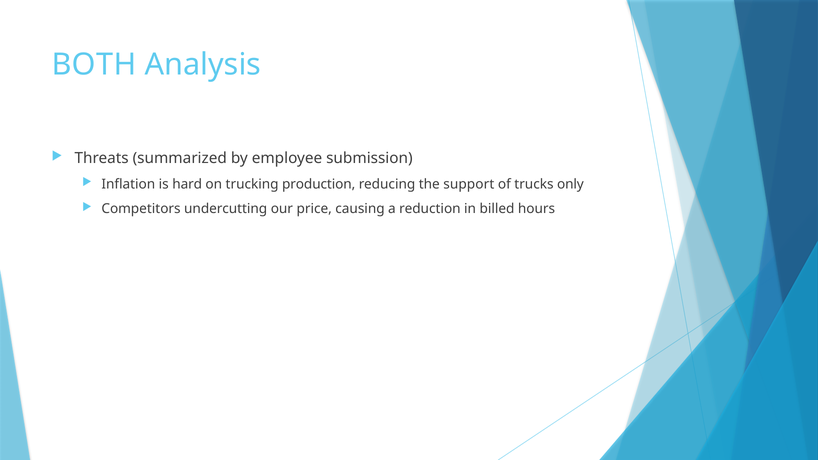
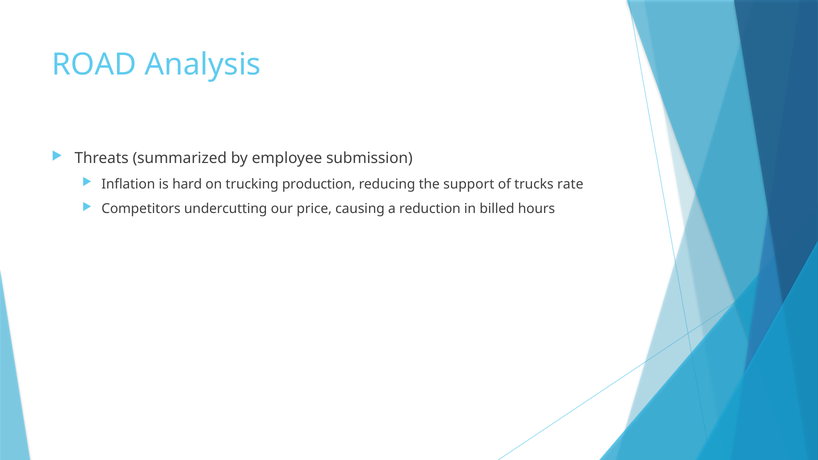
BOTH: BOTH -> ROAD
only: only -> rate
